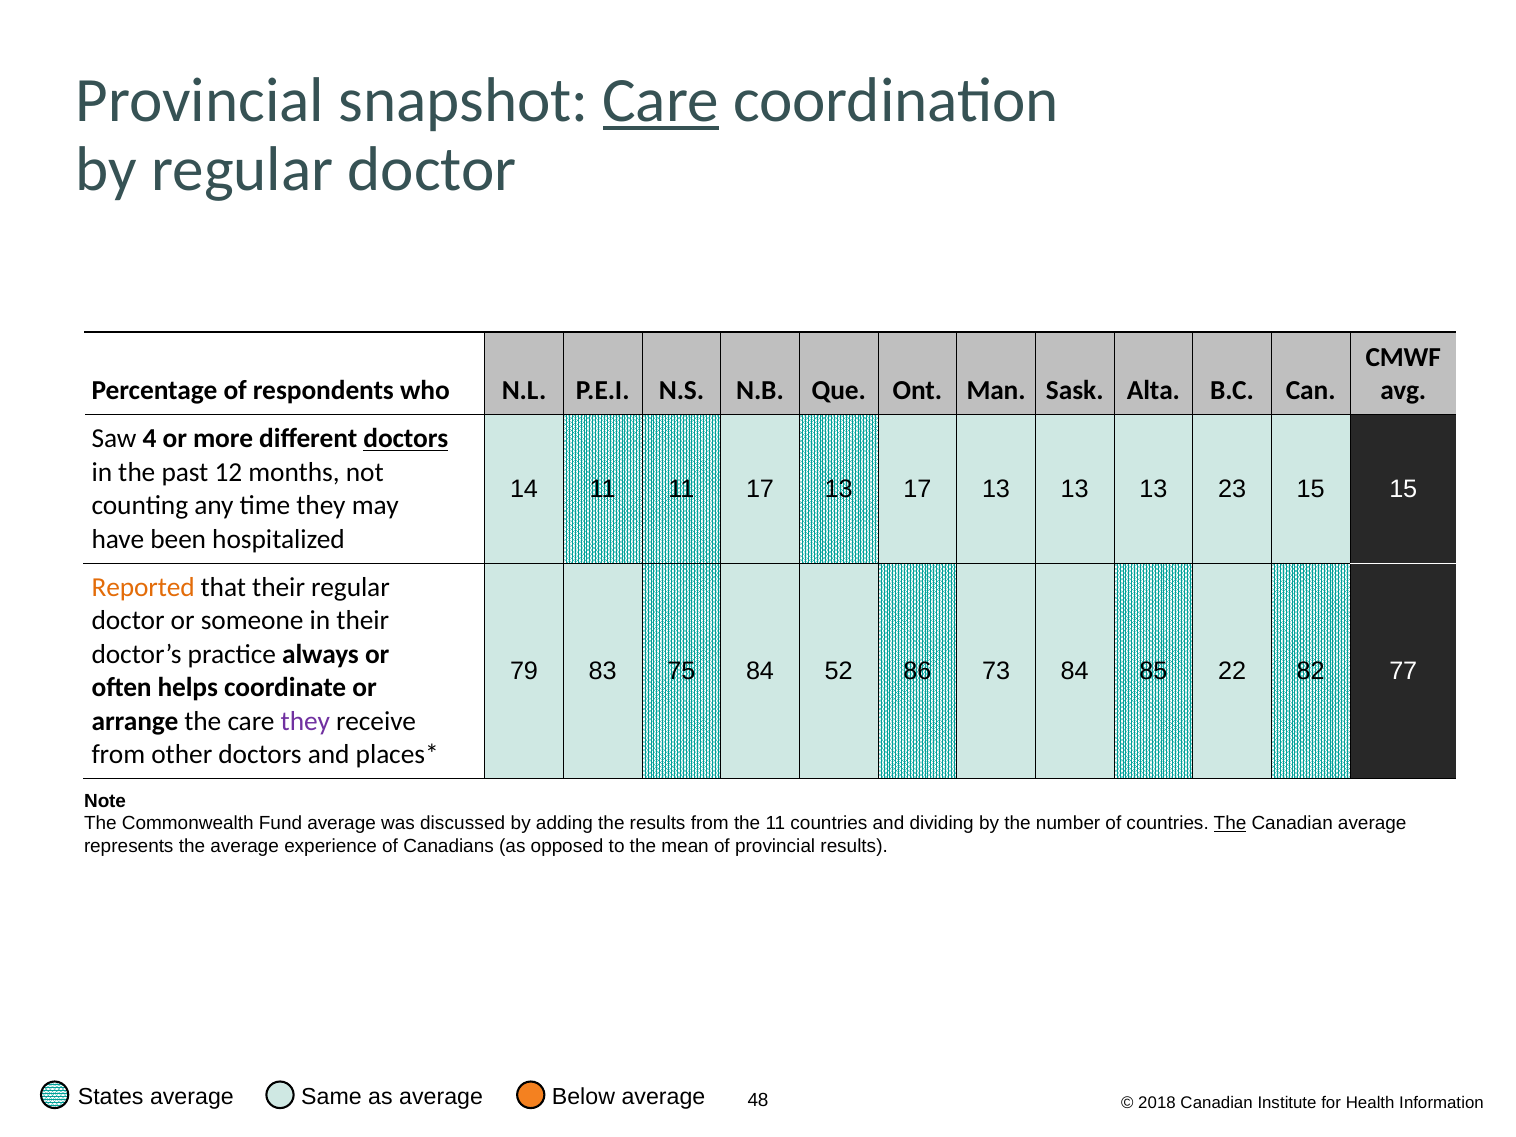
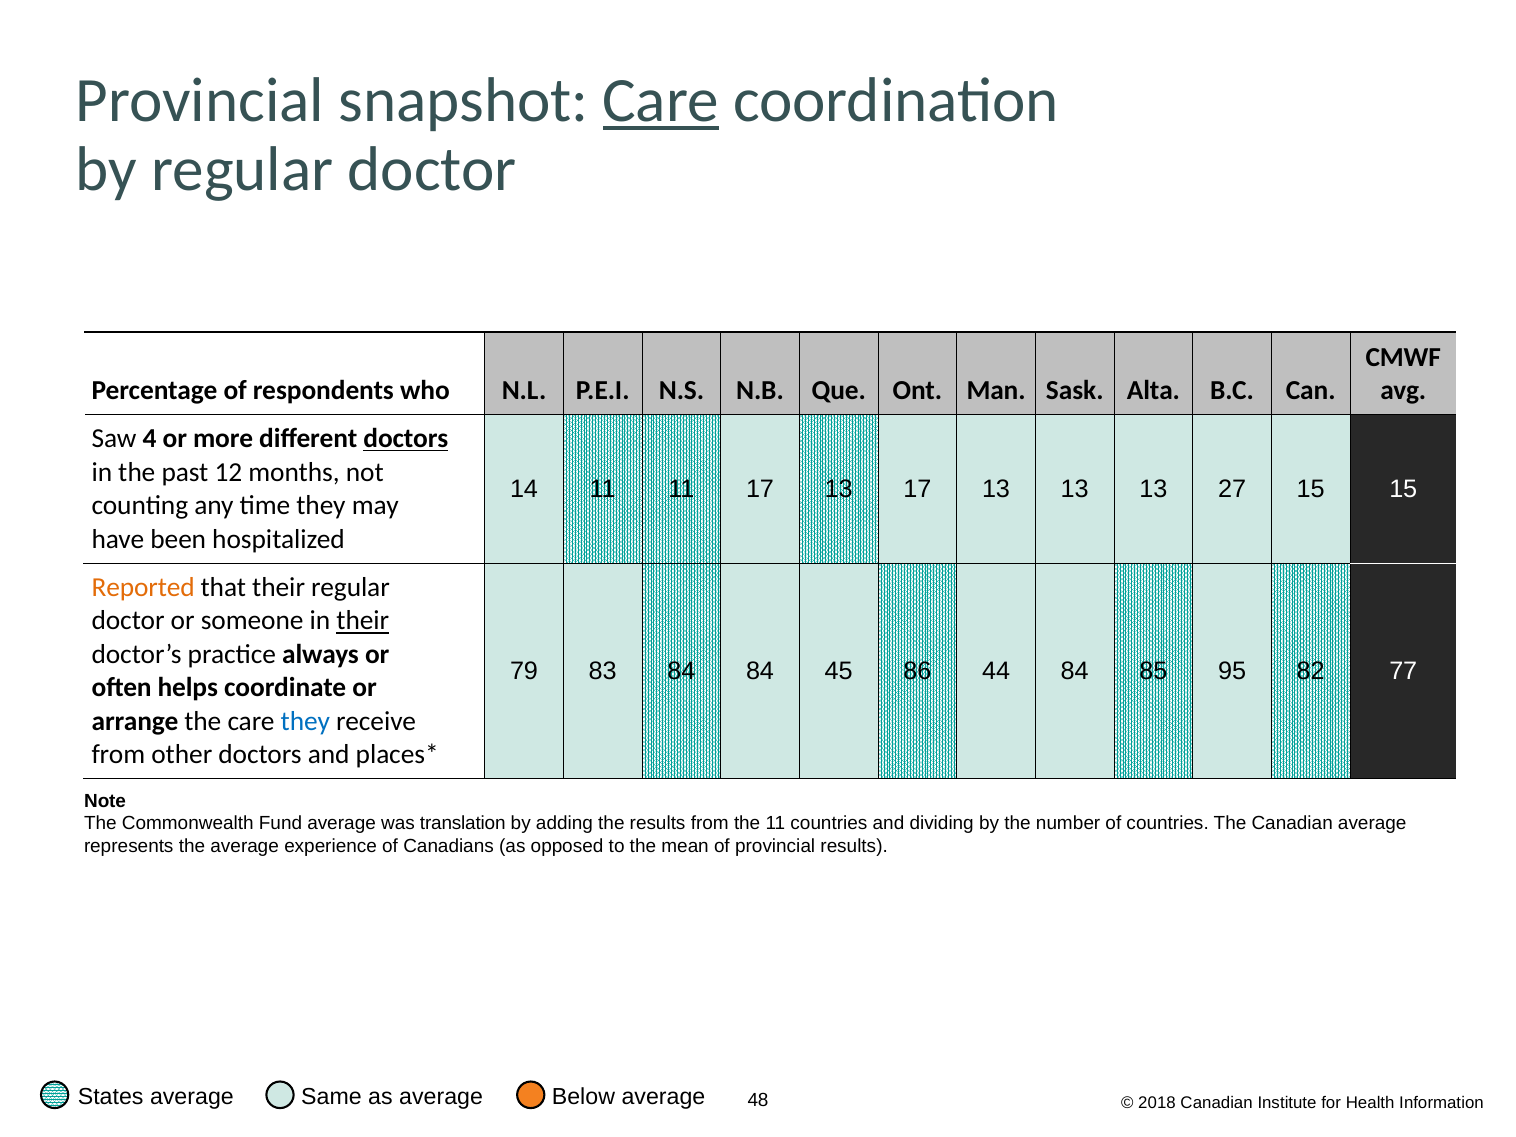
23: 23 -> 27
their at (363, 621) underline: none -> present
83 75: 75 -> 84
52: 52 -> 45
73: 73 -> 44
22: 22 -> 95
they at (305, 721) colour: purple -> blue
discussed: discussed -> translation
The at (1230, 824) underline: present -> none
